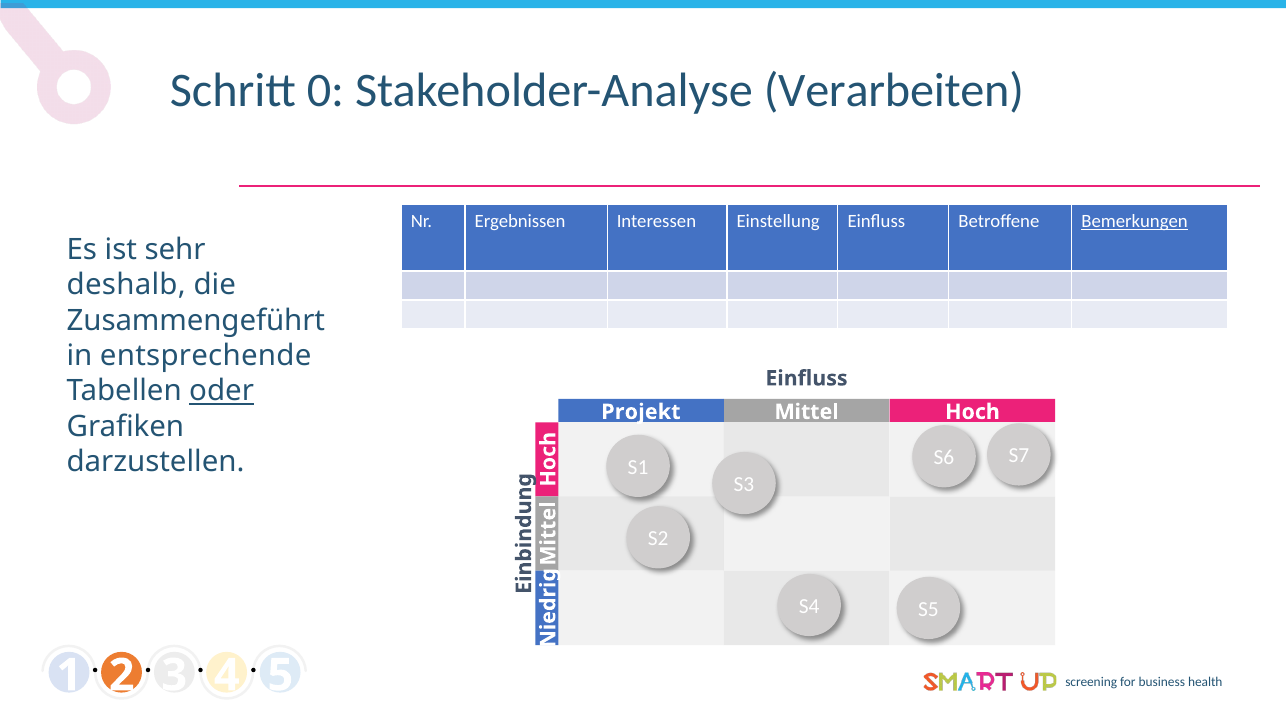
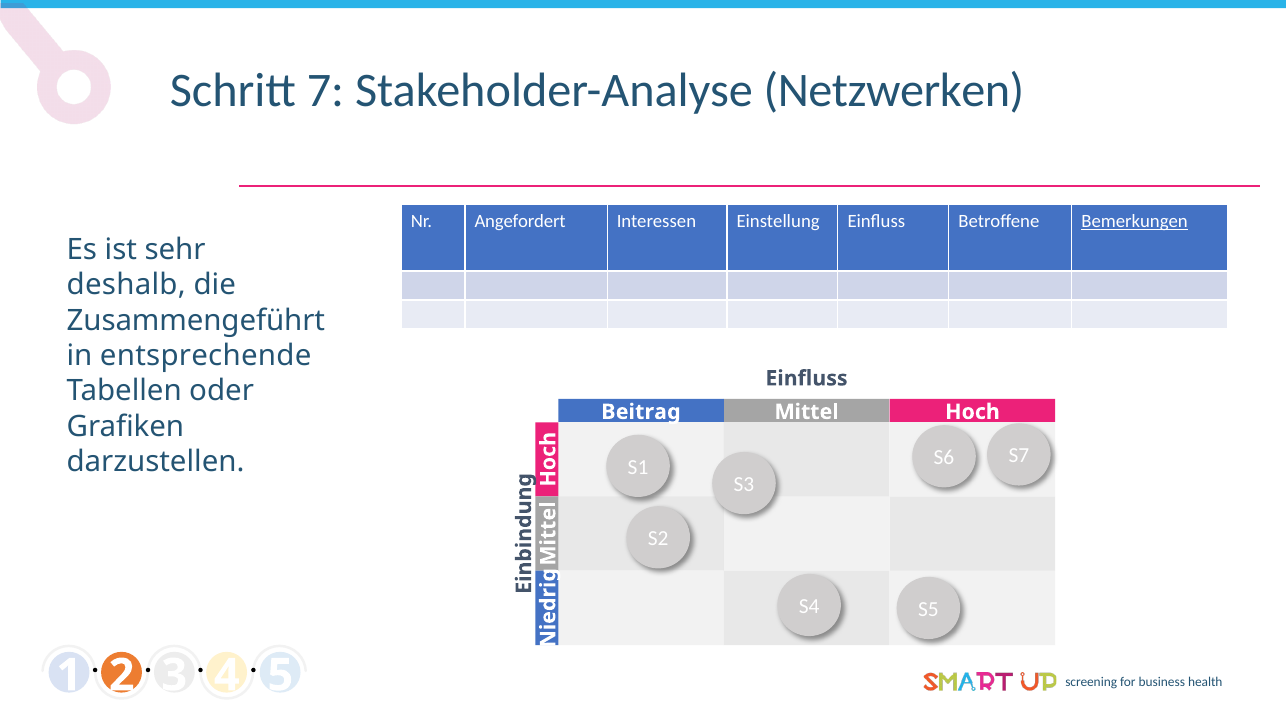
0: 0 -> 7
Verarbeiten: Verarbeiten -> Netzwerken
Ergebnissen: Ergebnissen -> Angefordert
oder underline: present -> none
Projekt: Projekt -> Beitrag
